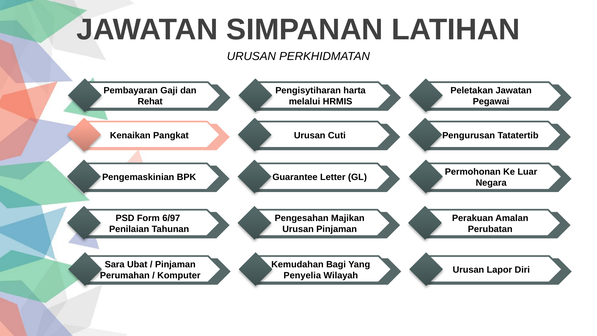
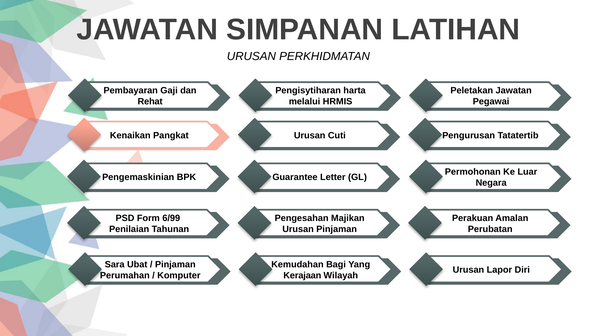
6/97: 6/97 -> 6/99
Penyelia: Penyelia -> Kerajaan
